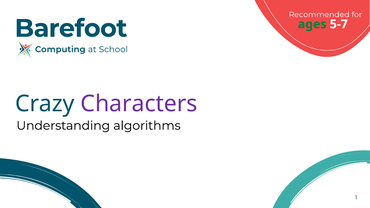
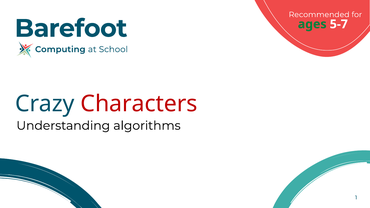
Characters colour: purple -> red
